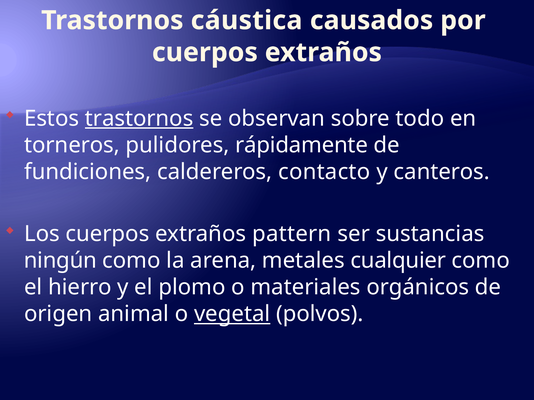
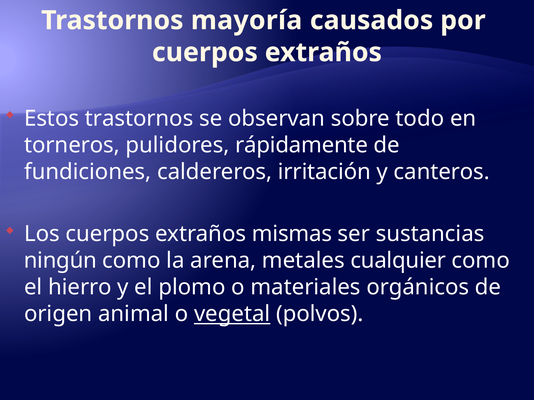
cáustica: cáustica -> mayoría
trastornos at (139, 119) underline: present -> none
contacto: contacto -> irritación
pattern: pattern -> mismas
